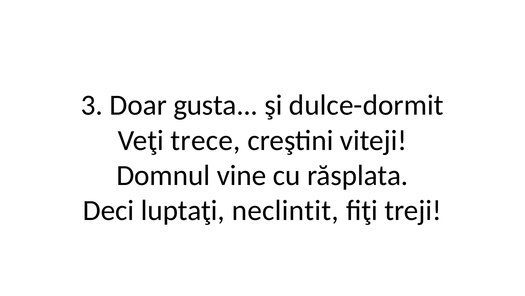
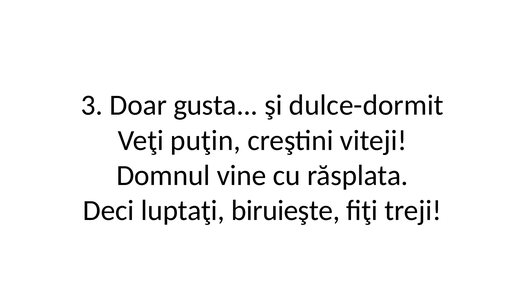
trece: trece -> puţin
neclintit: neclintit -> biruieşte
